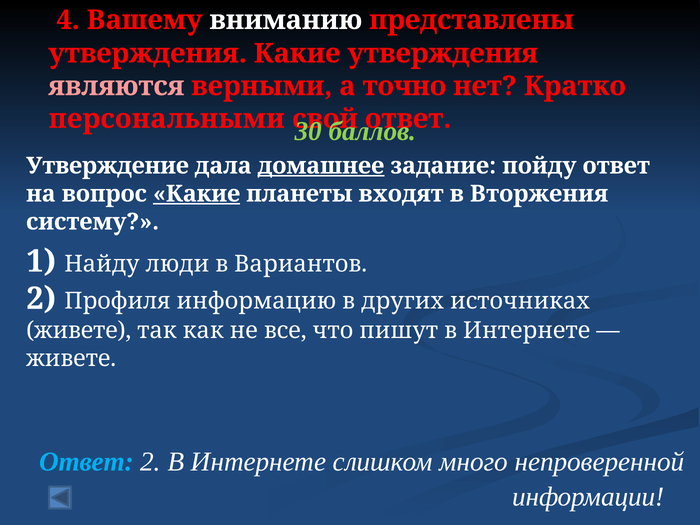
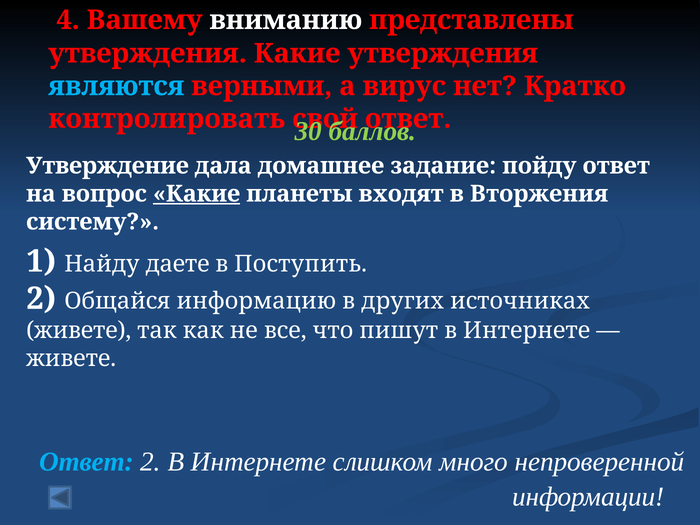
являются colour: pink -> light blue
точно: точно -> вирус
персональными: персональными -> контролировать
домашнее underline: present -> none
люди: люди -> даете
Вариантов: Вариантов -> Поступить
Профиля: Профиля -> Общайся
